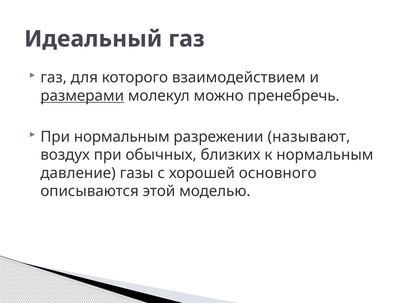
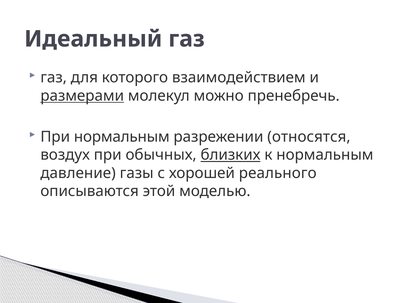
называют: называют -> относятся
близких underline: none -> present
основного: основного -> реального
